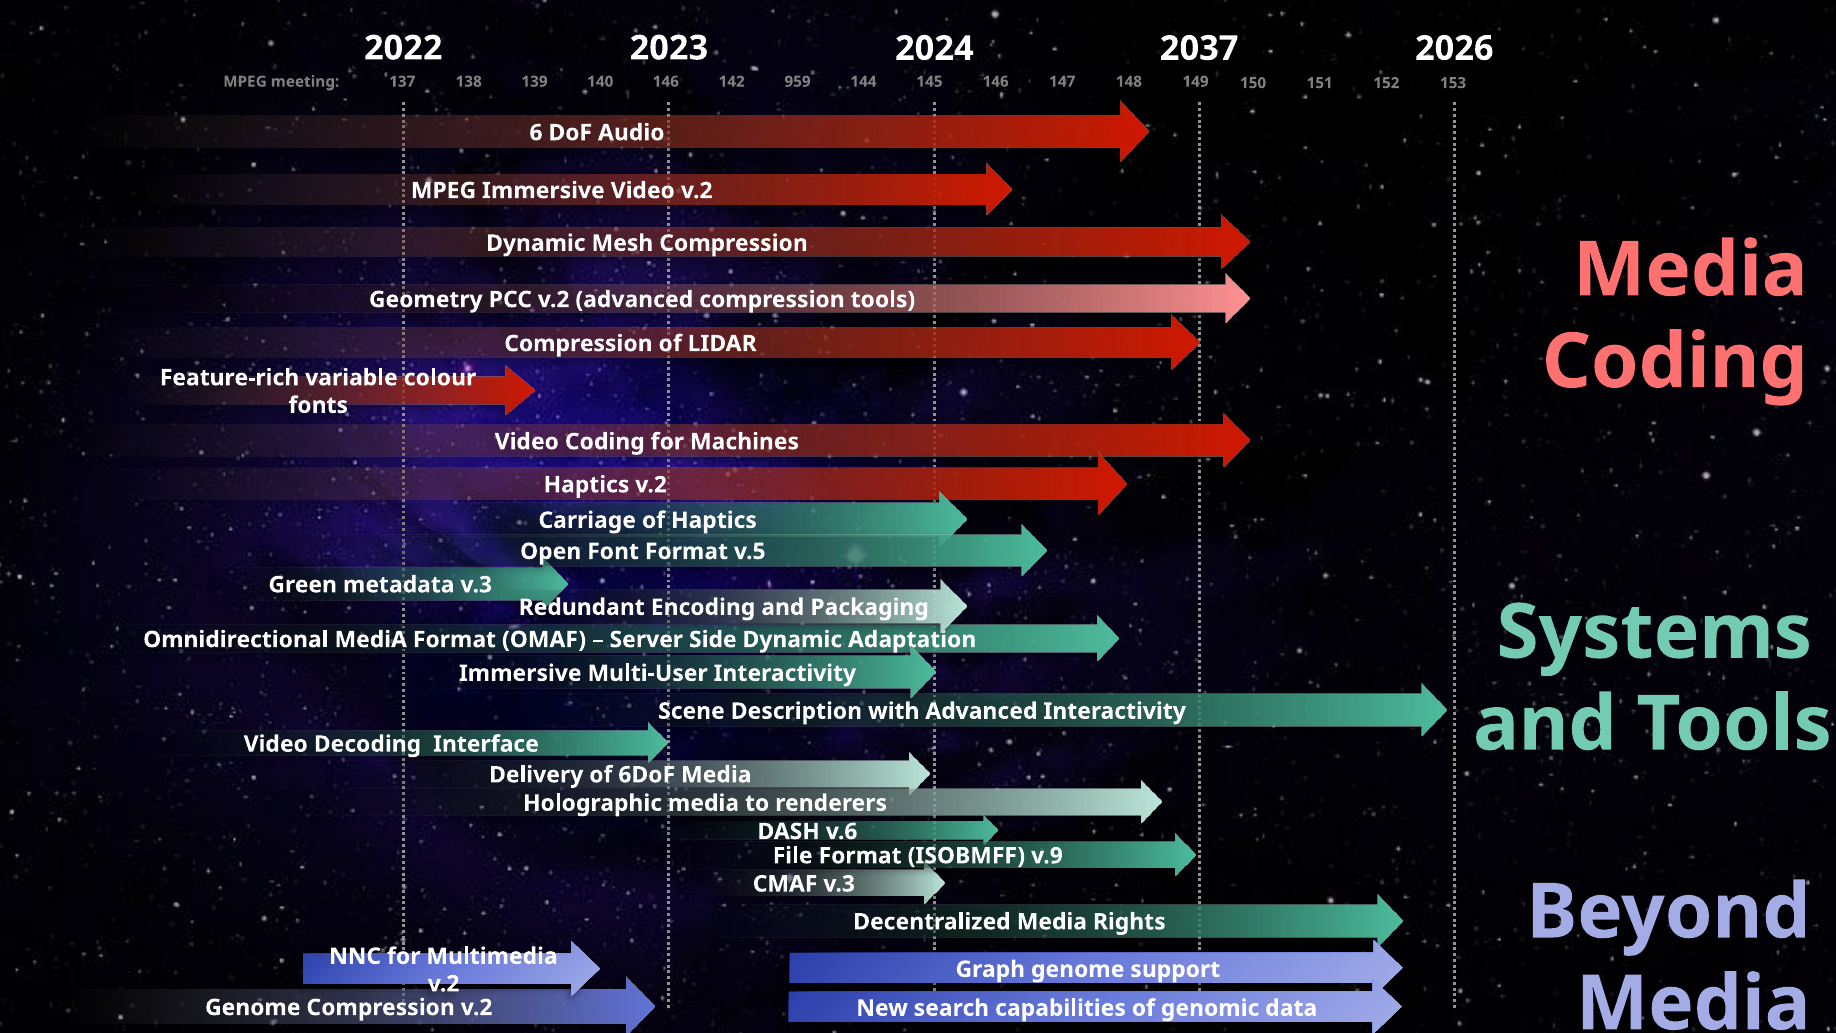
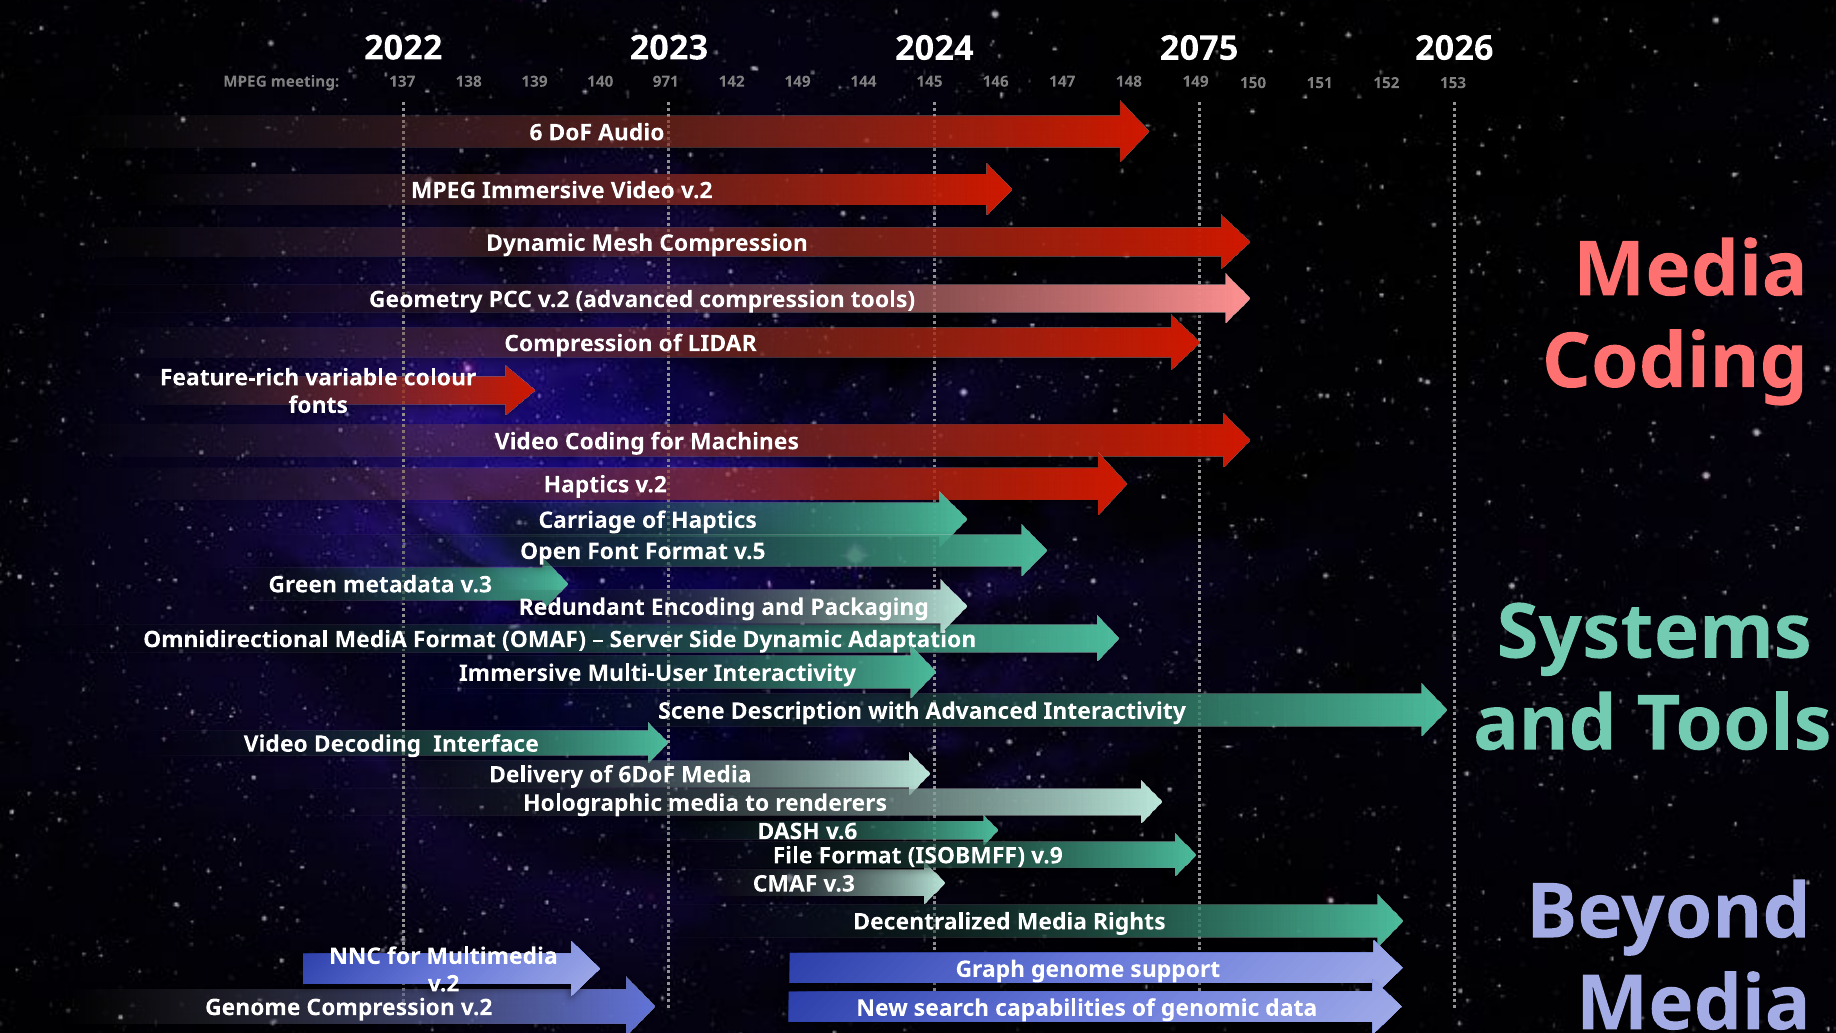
2037: 2037 -> 2075
137 146: 146 -> 971
142 959: 959 -> 149
